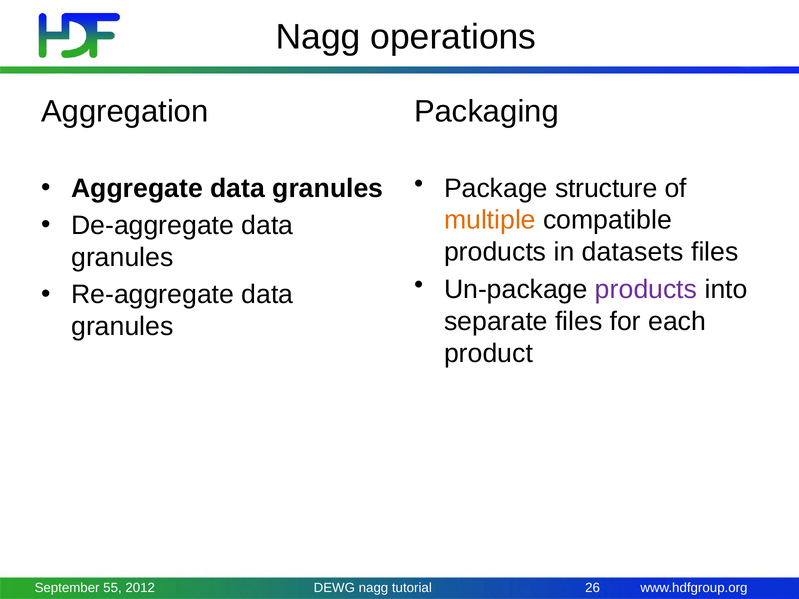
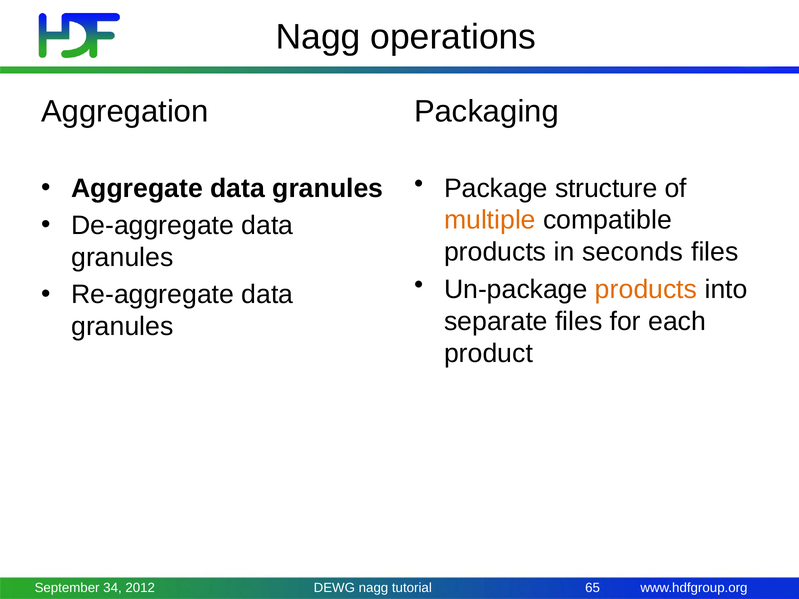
datasets: datasets -> seconds
products at (646, 290) colour: purple -> orange
55: 55 -> 34
26: 26 -> 65
